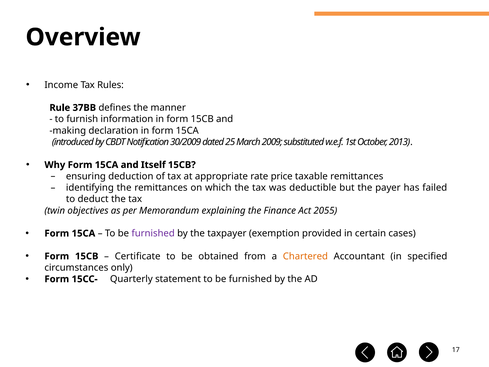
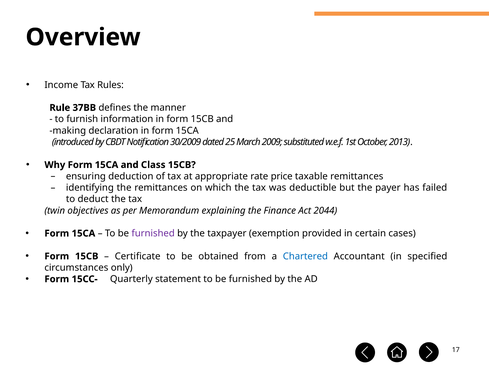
Itself: Itself -> Class
2055: 2055 -> 2044
Chartered colour: orange -> blue
